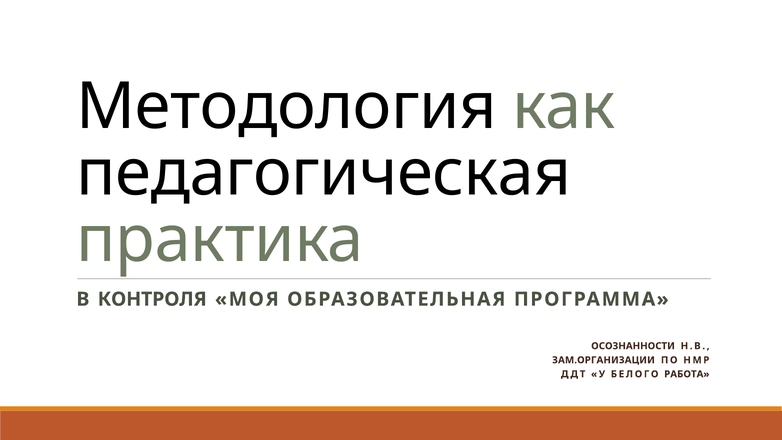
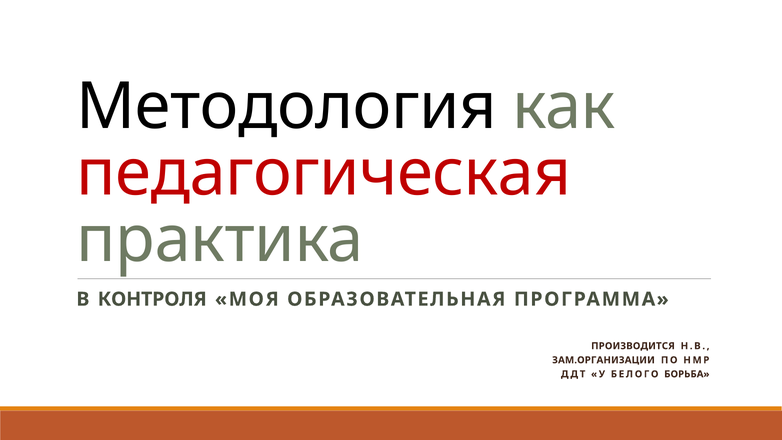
педагогическая colour: black -> red
ОСОЗНАННОСТИ: ОСОЗНАННОСТИ -> ПРОИЗВОДИТСЯ
РАБОТА: РАБОТА -> БОРЬБА
